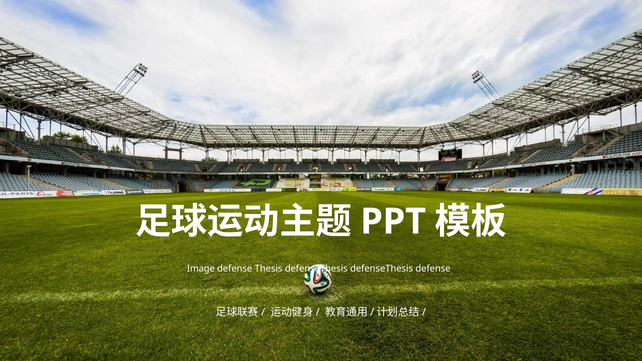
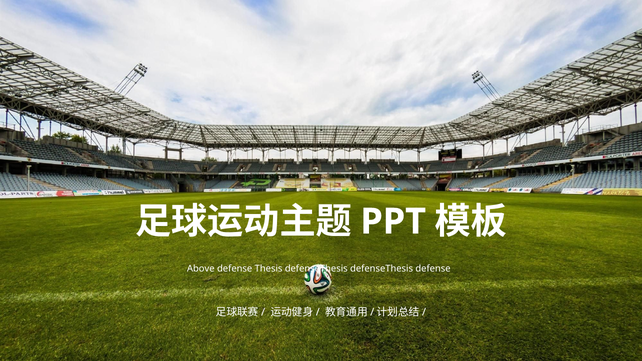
Image: Image -> Above
